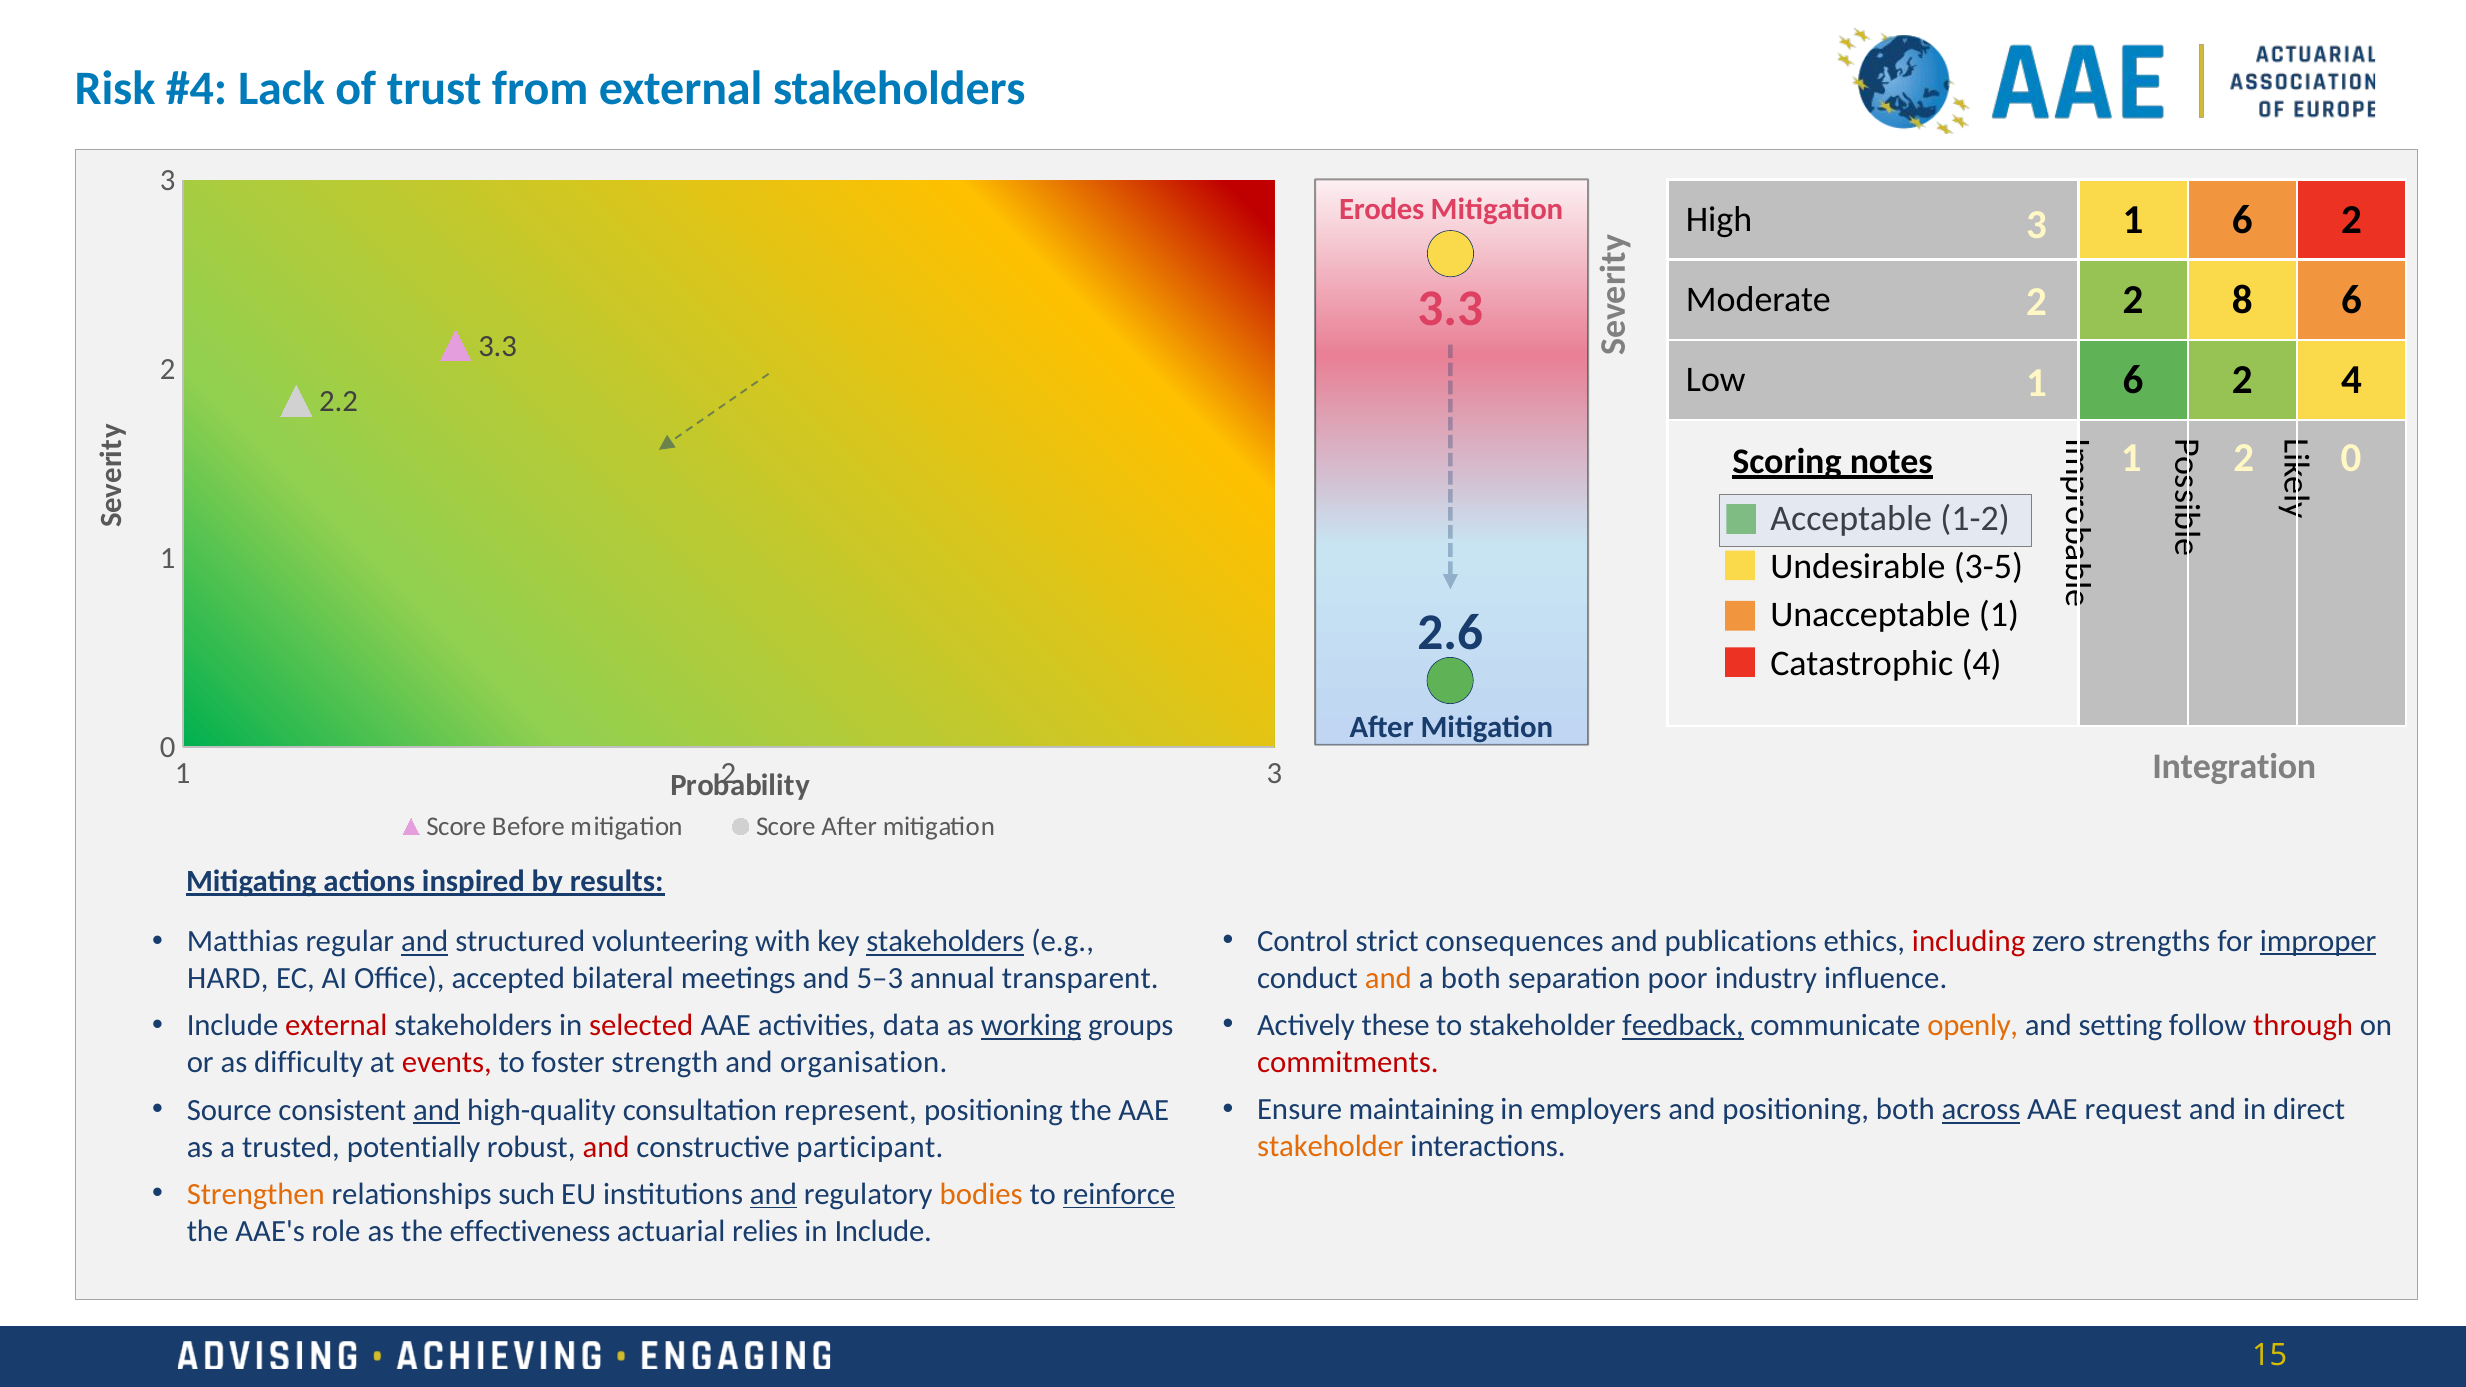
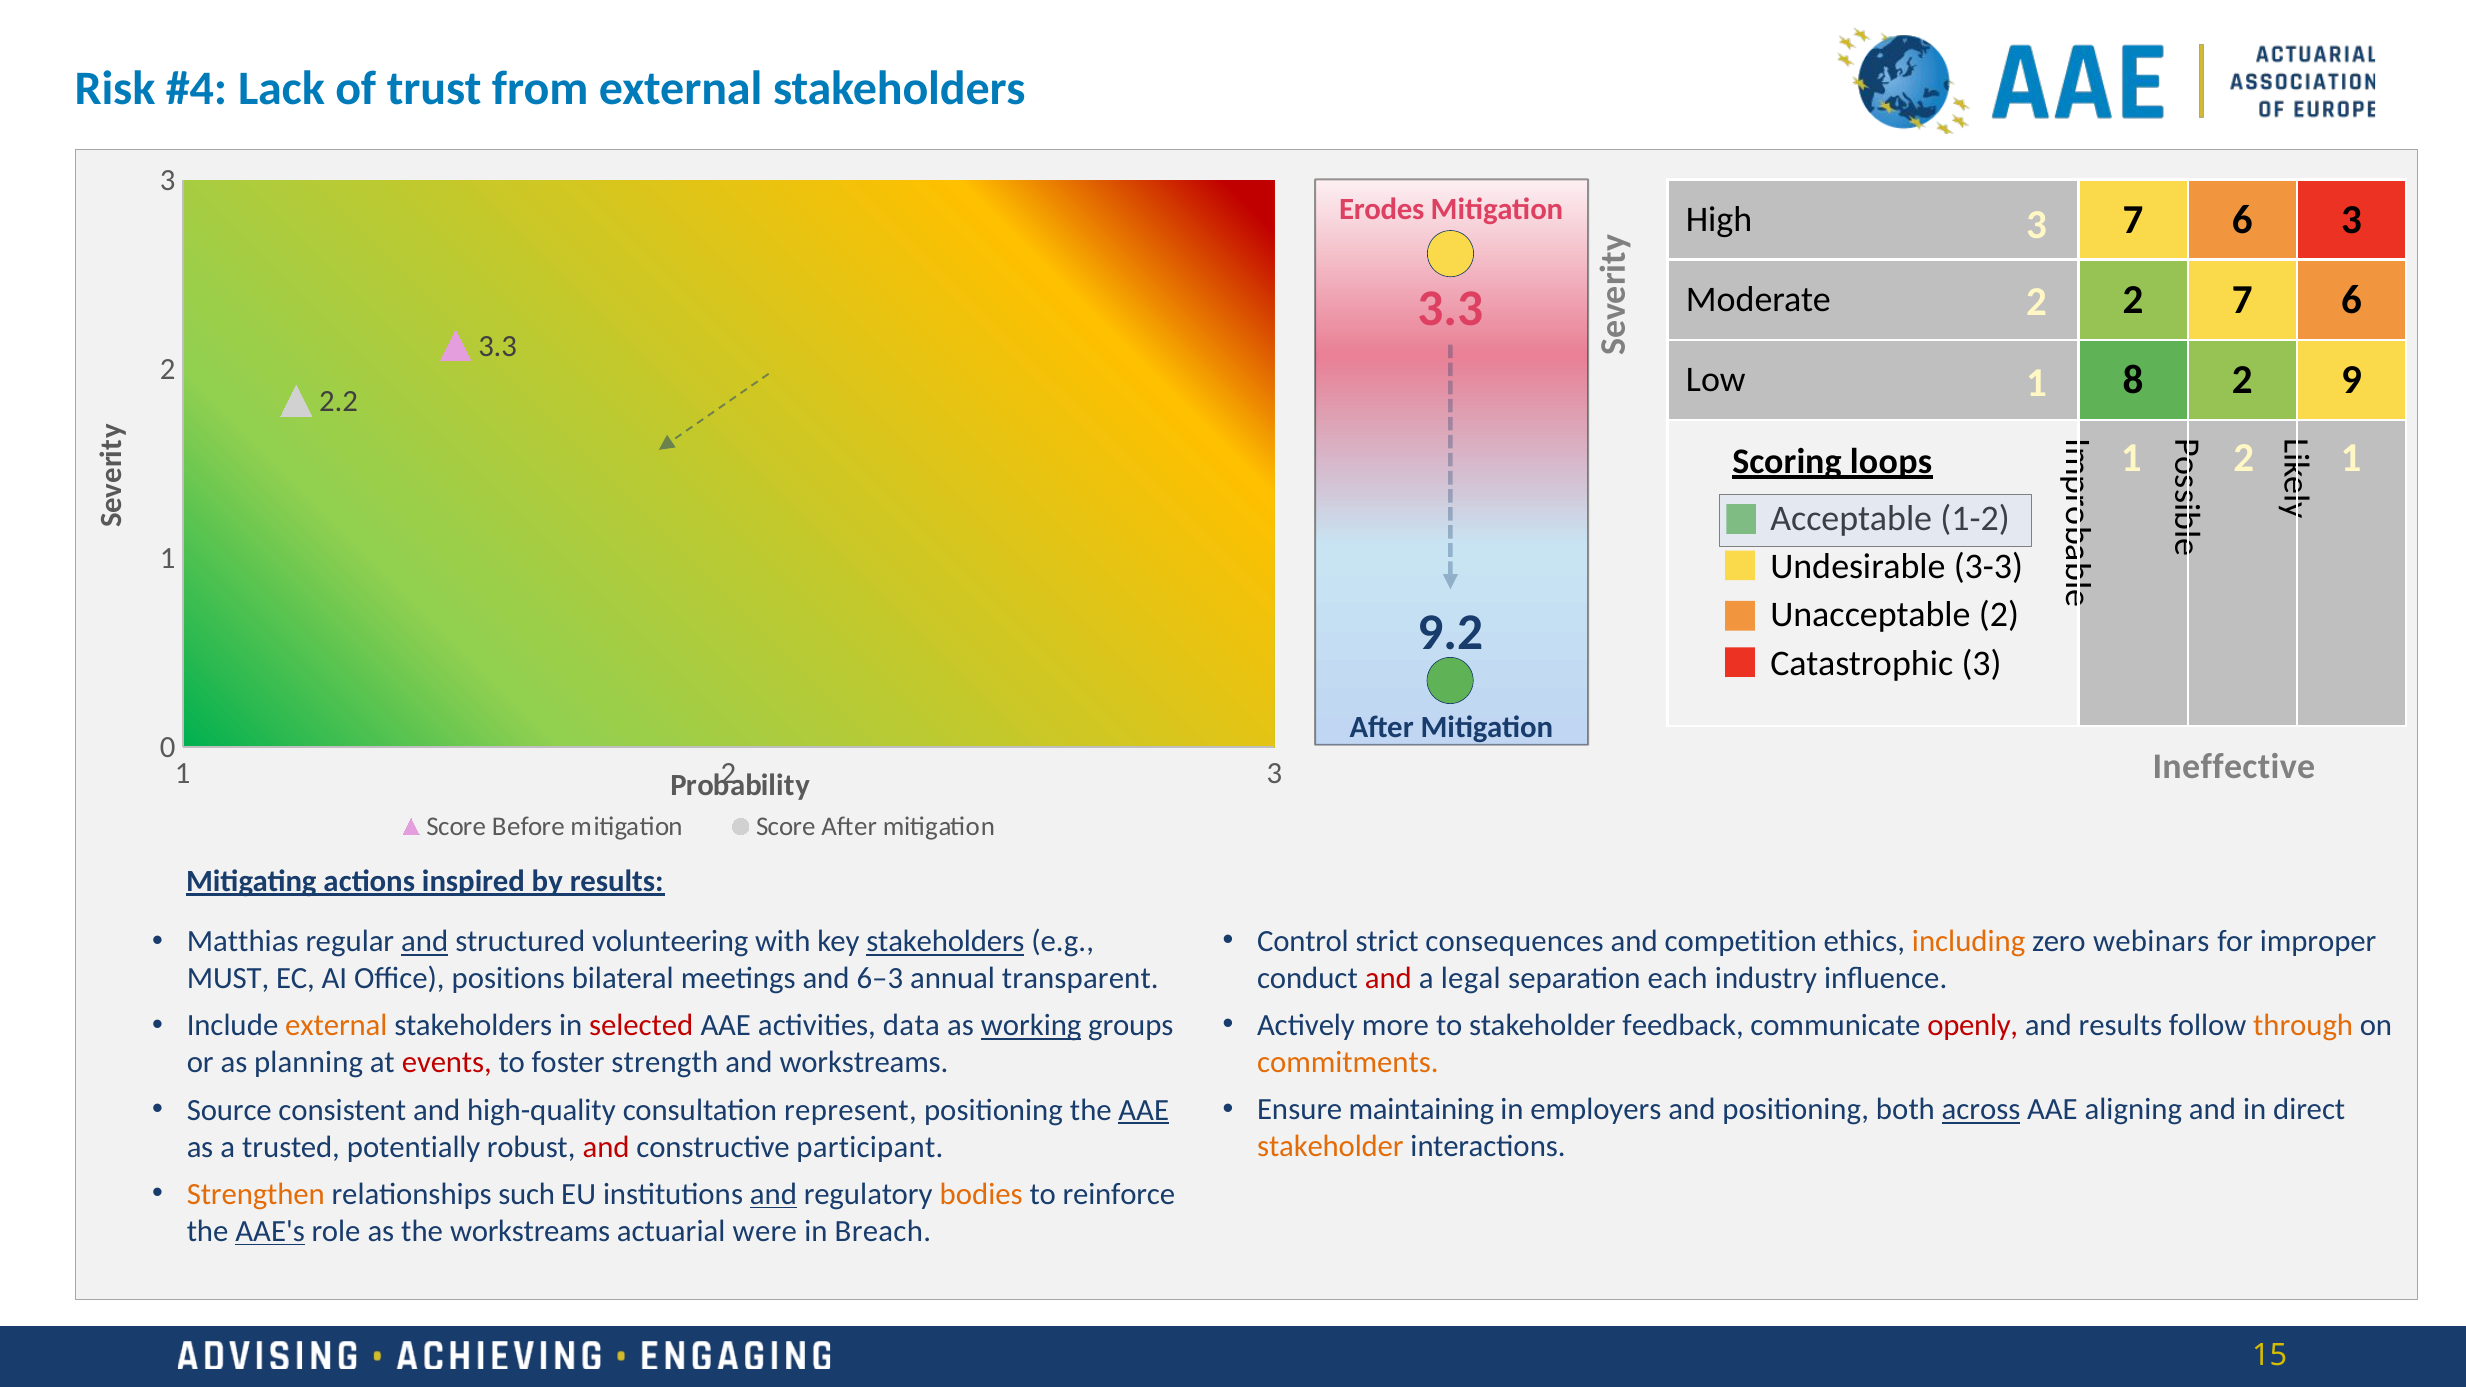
High 1: 1 -> 7
2 at (2352, 220): 2 -> 3
2 8: 8 -> 7
Low 6: 6 -> 8
2 4: 4 -> 9
1 2 0: 0 -> 1
notes: notes -> loops
3-5: 3-5 -> 3-3
Unacceptable 1: 1 -> 2
2.6: 2.6 -> 9.2
Catastrophic 4: 4 -> 3
Integration: Integration -> Ineffective
publications: publications -> competition
including colour: red -> orange
strengths: strengths -> webinars
improper underline: present -> none
and at (1388, 978) colour: orange -> red
a both: both -> legal
poor: poor -> each
HARD: HARD -> MUST
accepted: accepted -> positions
5–3: 5–3 -> 6–3
these: these -> more
feedback underline: present -> none
openly colour: orange -> red
and setting: setting -> results
through colour: red -> orange
external at (336, 1026) colour: red -> orange
commitments colour: red -> orange
difficulty: difficulty -> planning
and organisation: organisation -> workstreams
request: request -> aligning
and at (437, 1110) underline: present -> none
AAE at (1144, 1110) underline: none -> present
reinforce underline: present -> none
AAE's underline: none -> present
the effectiveness: effectiveness -> workstreams
relies: relies -> were
in Include: Include -> Breach
